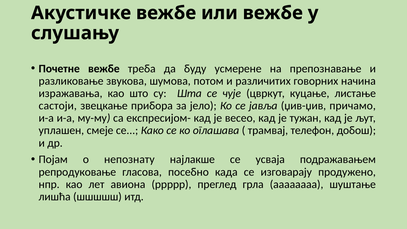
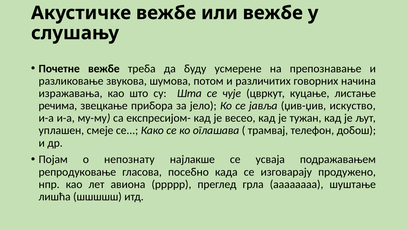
састоји: састоји -> речима
причамо: причамо -> искуство
